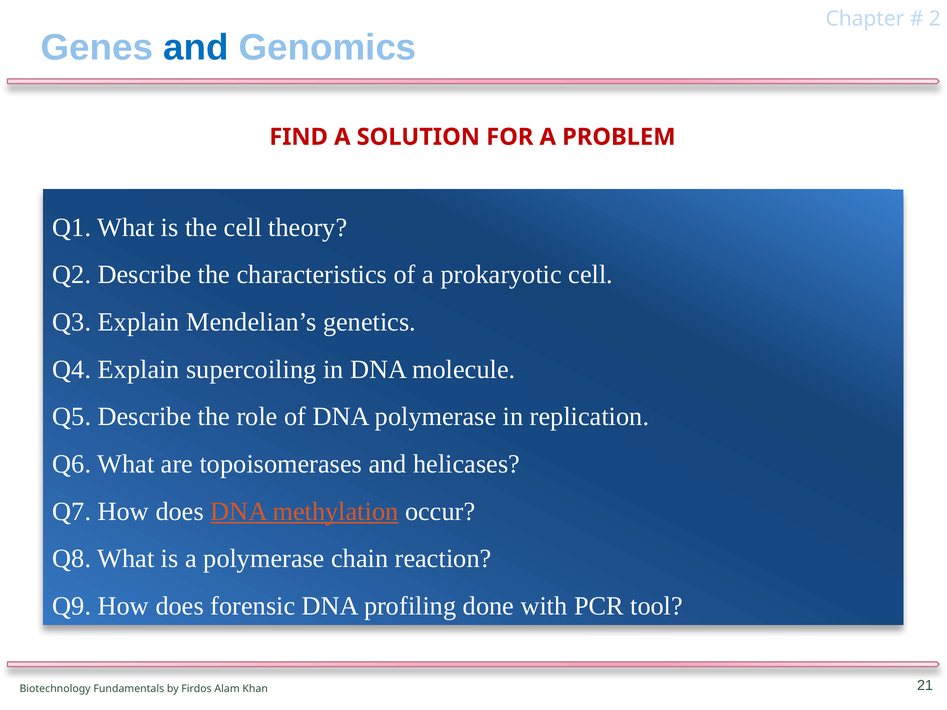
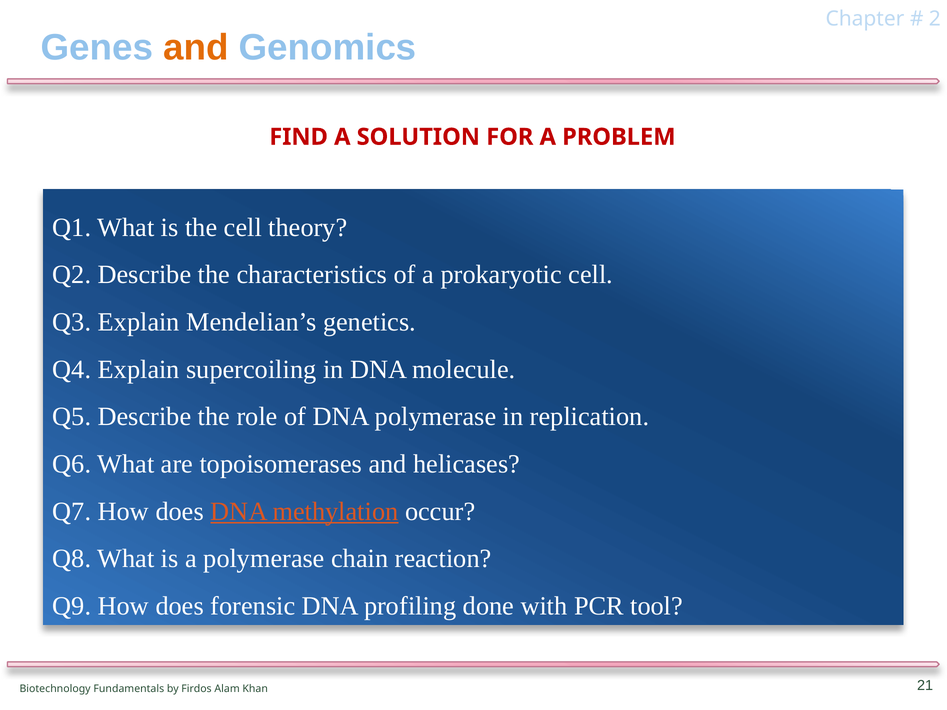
and at (196, 48) colour: blue -> orange
